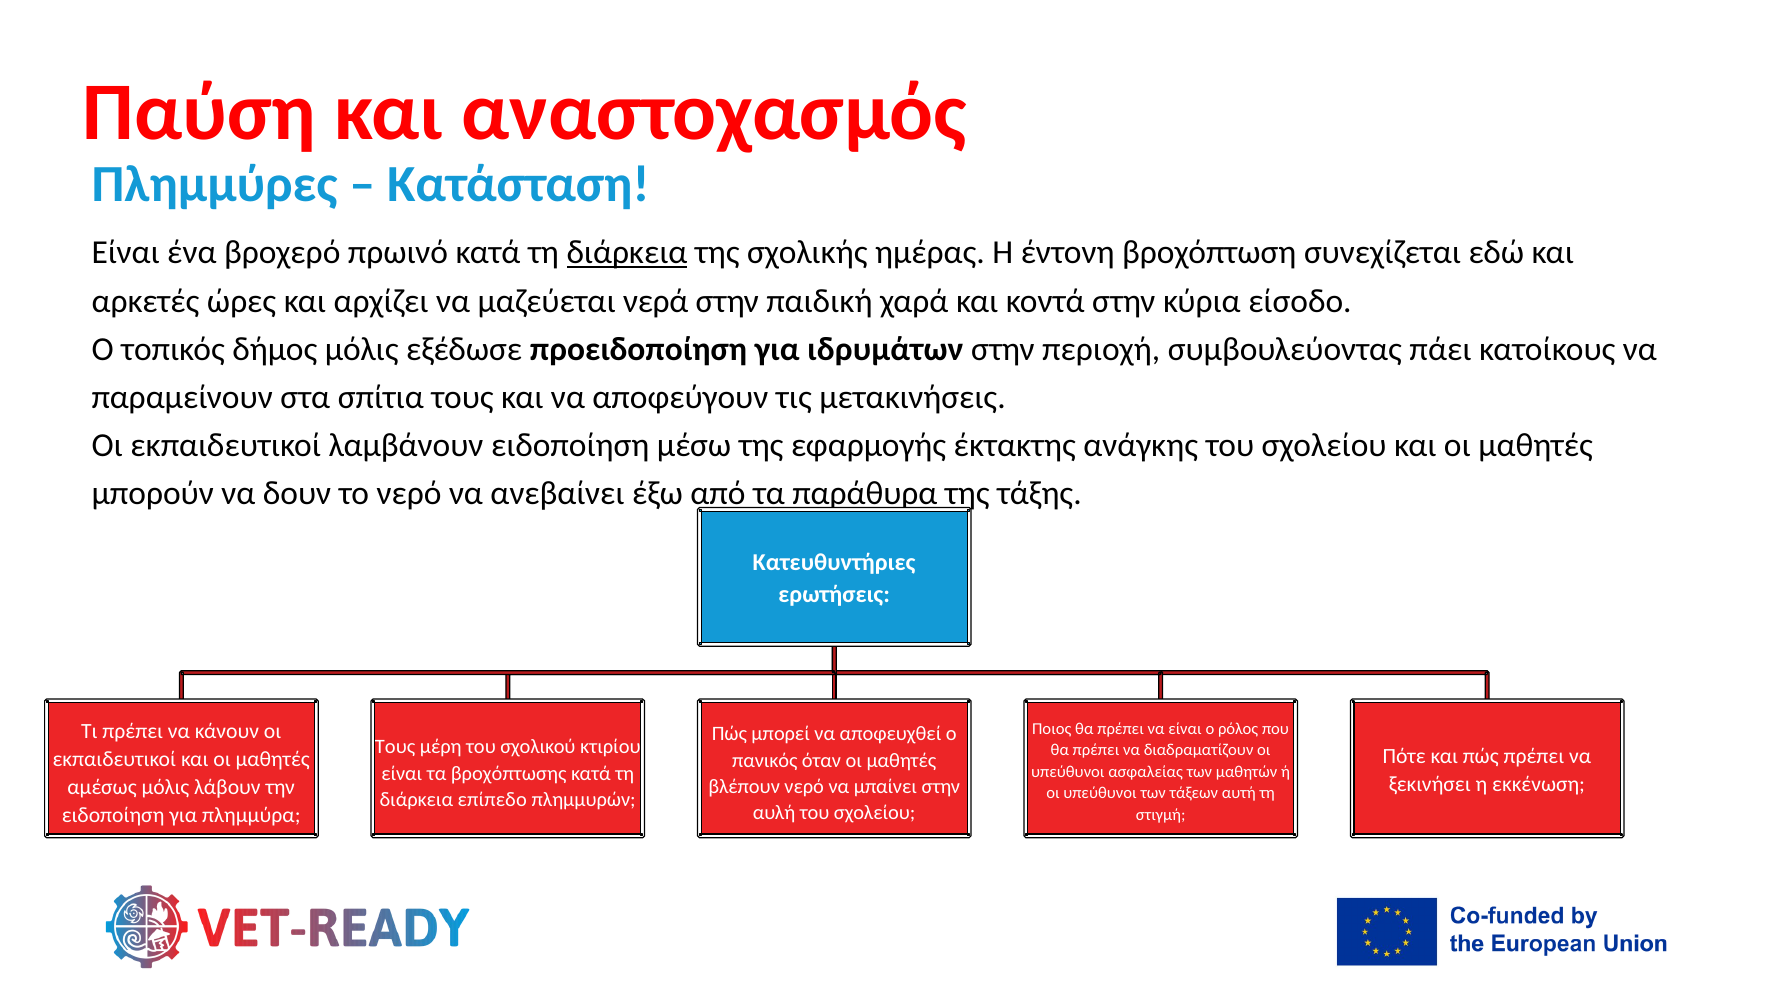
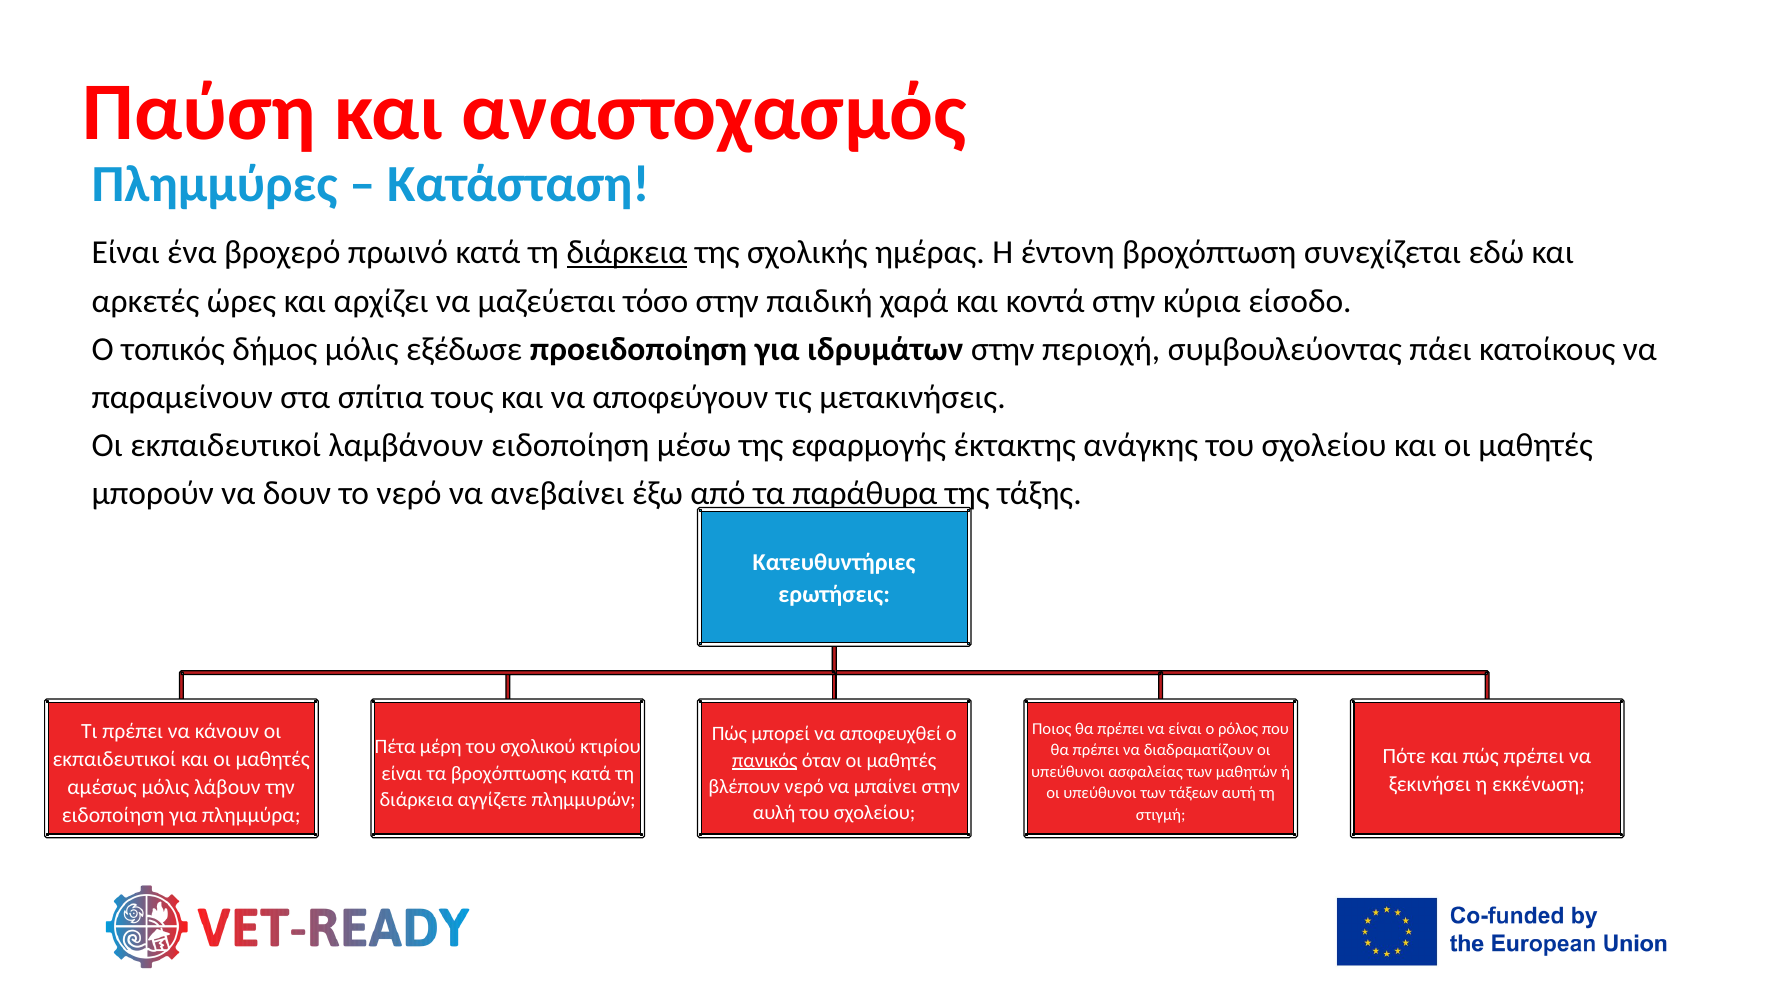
νερά: νερά -> τόσο
Τους at (395, 747): Τους -> Πέτα
πανικός underline: none -> present
επίπεδο: επίπεδο -> αγγίζετε
